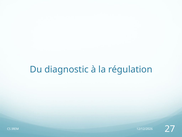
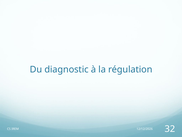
27: 27 -> 32
